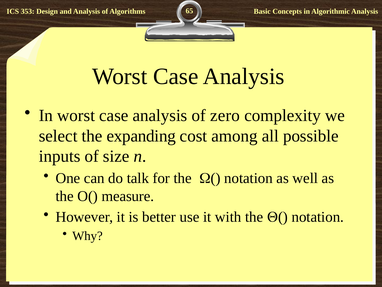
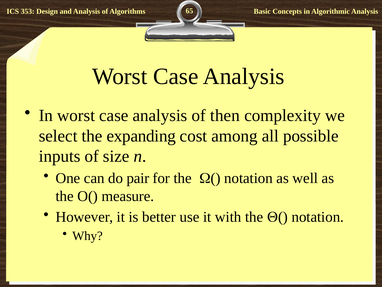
zero: zero -> then
talk: talk -> pair
